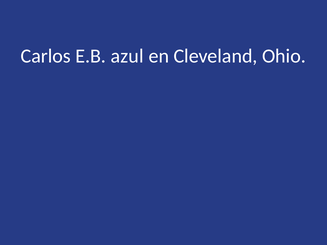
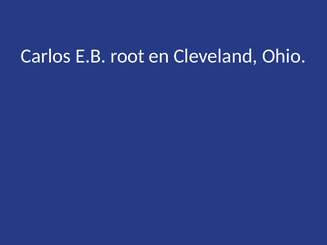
azul: azul -> root
